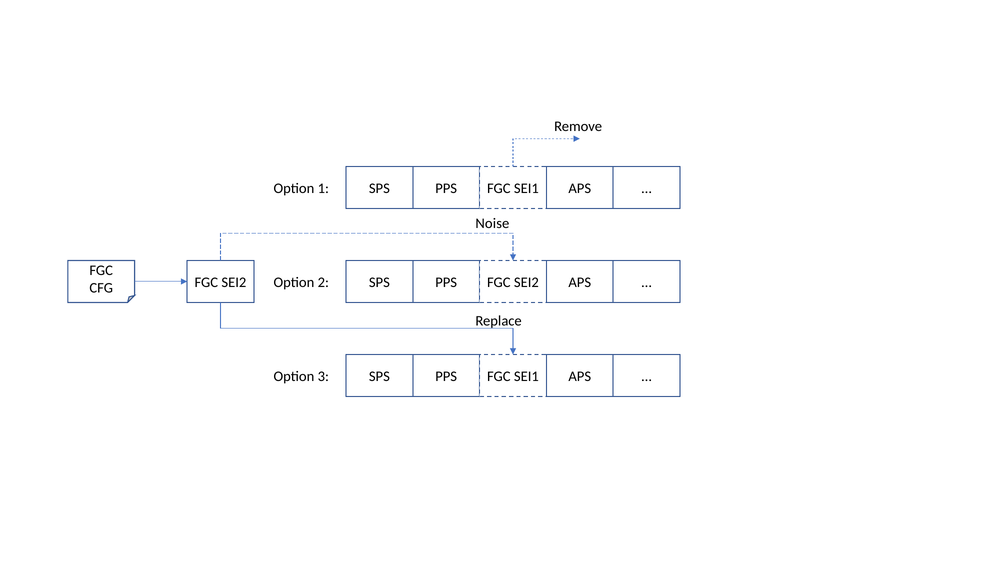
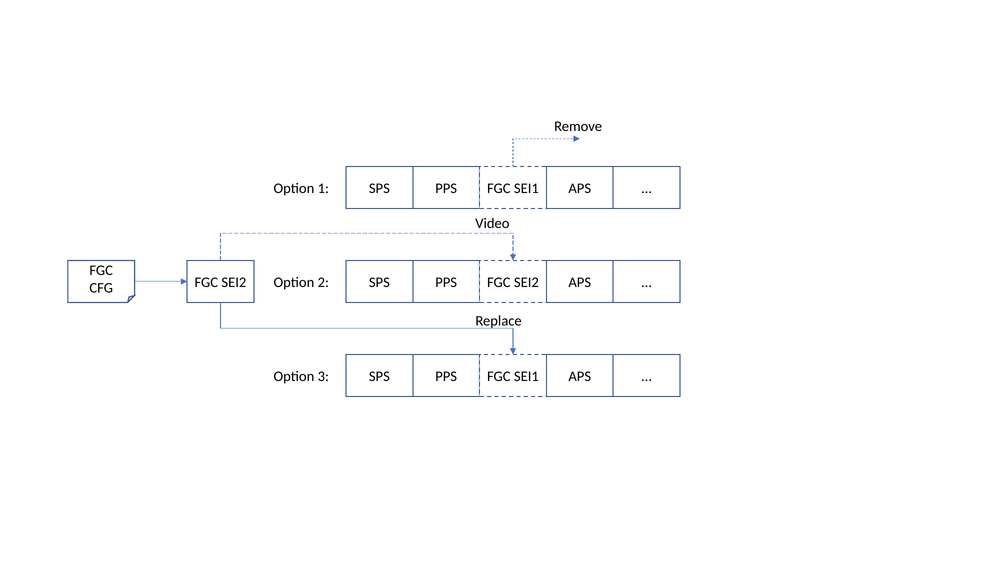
Noise: Noise -> Video
